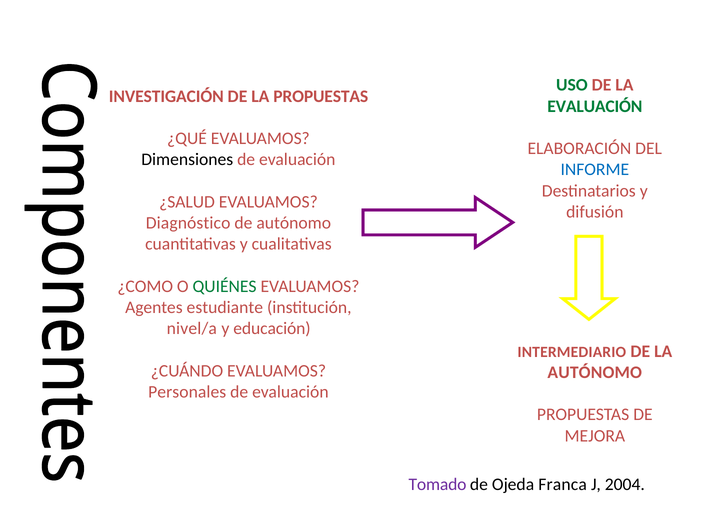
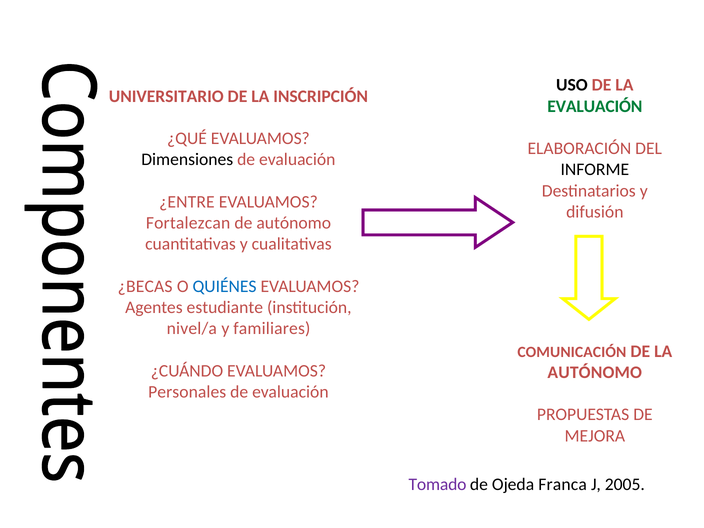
USO colour: green -> black
INVESTIGACIÓN: INVESTIGACIÓN -> UNIVERSITARIO
LA PROPUESTAS: PROPUESTAS -> INSCRIPCIÓN
INFORME colour: blue -> black
¿SALUD: ¿SALUD -> ¿ENTRE
Diagnóstico: Diagnóstico -> Fortalezcan
¿COMO: ¿COMO -> ¿BECAS
QUIÉNES colour: green -> blue
educación: educación -> familiares
INTERMEDIARIO: INTERMEDIARIO -> COMUNICACIÓN
2004: 2004 -> 2005
